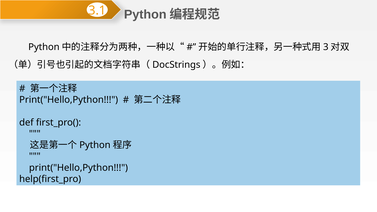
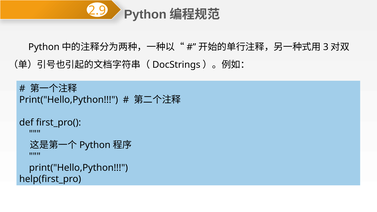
3.1: 3.1 -> 2.9
